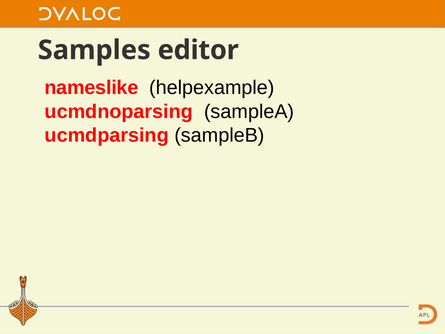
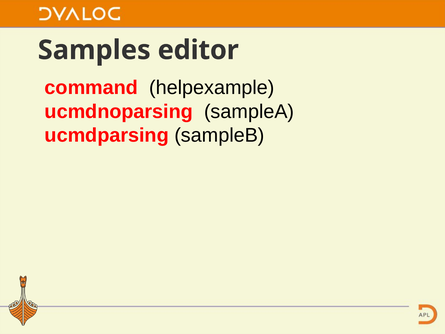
nameslike: nameslike -> command
